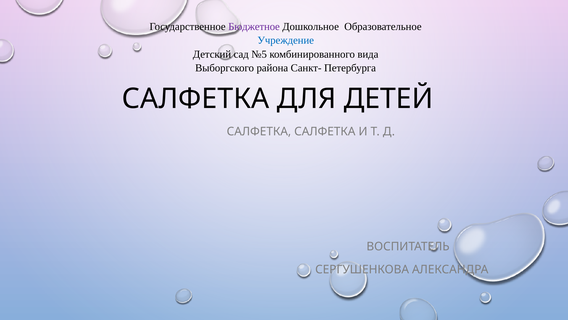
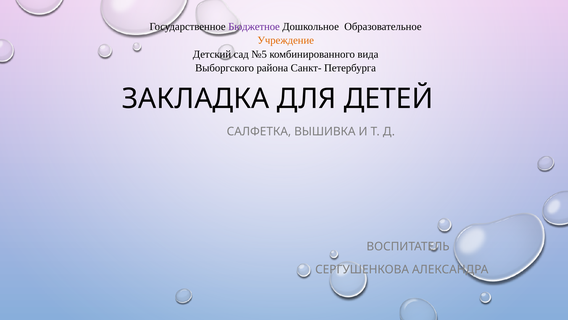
Учреждение colour: blue -> orange
САЛФЕТКА at (196, 99): САЛФЕТКА -> ЗАКЛАДКА
САЛФЕТКА САЛФЕТКА: САЛФЕТКА -> ВЫШИВКА
